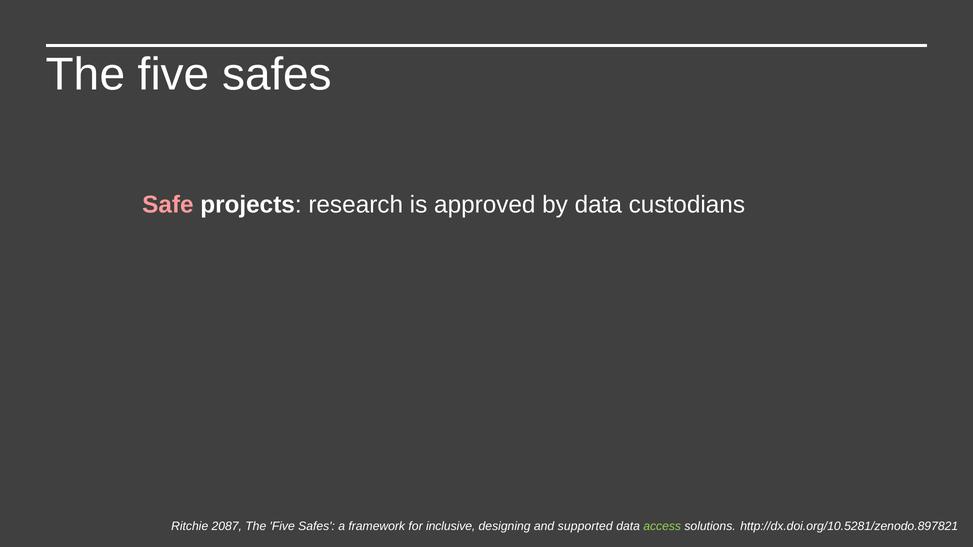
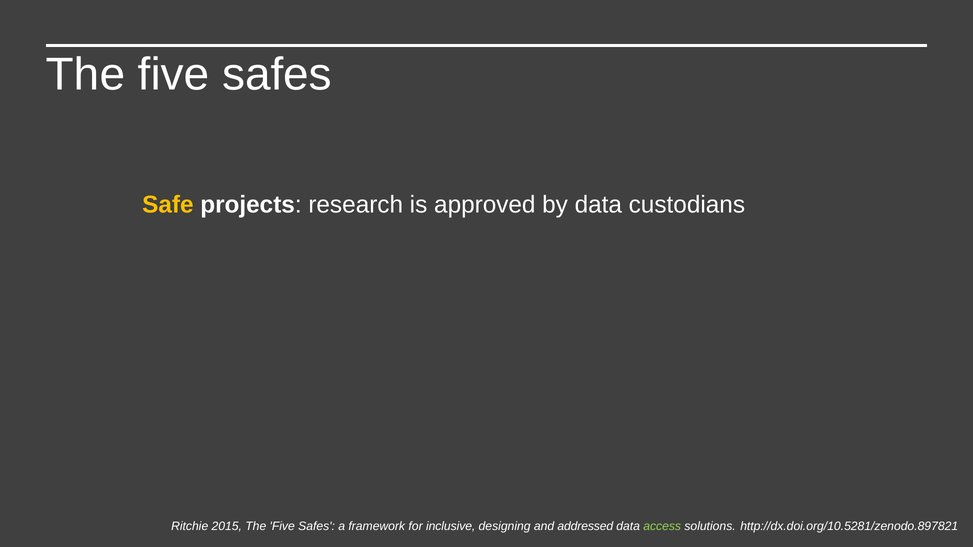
Safe colour: pink -> yellow
2087: 2087 -> 2015
supported: supported -> addressed
